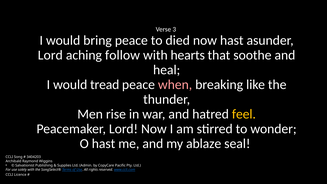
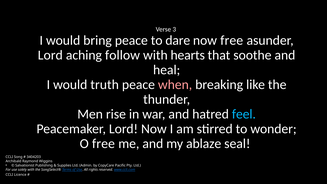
died: died -> dare
now hast: hast -> free
tread: tread -> truth
feel colour: yellow -> light blue
O hast: hast -> free
